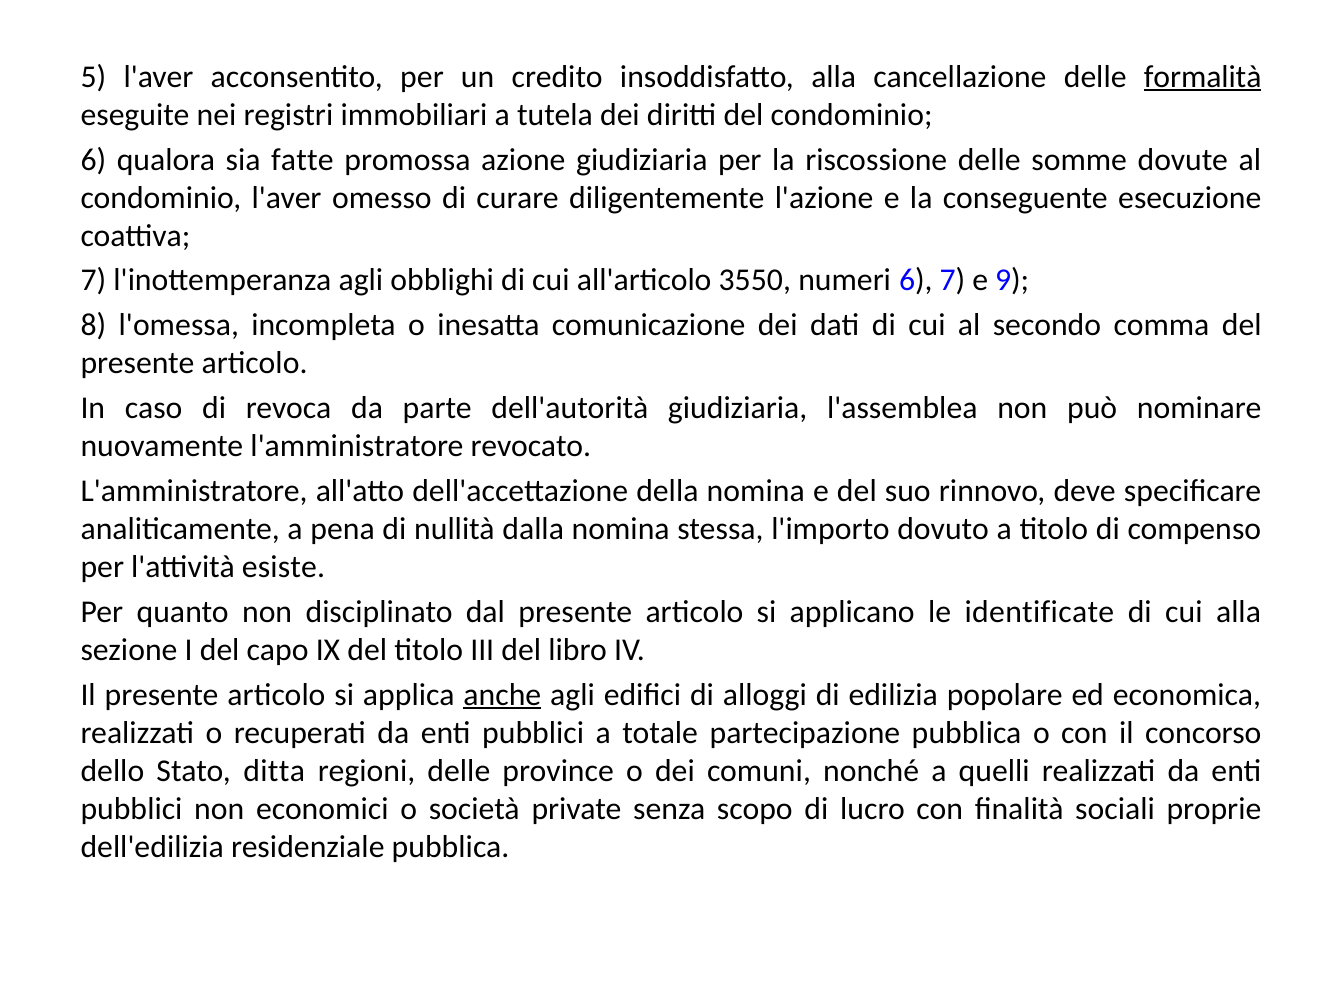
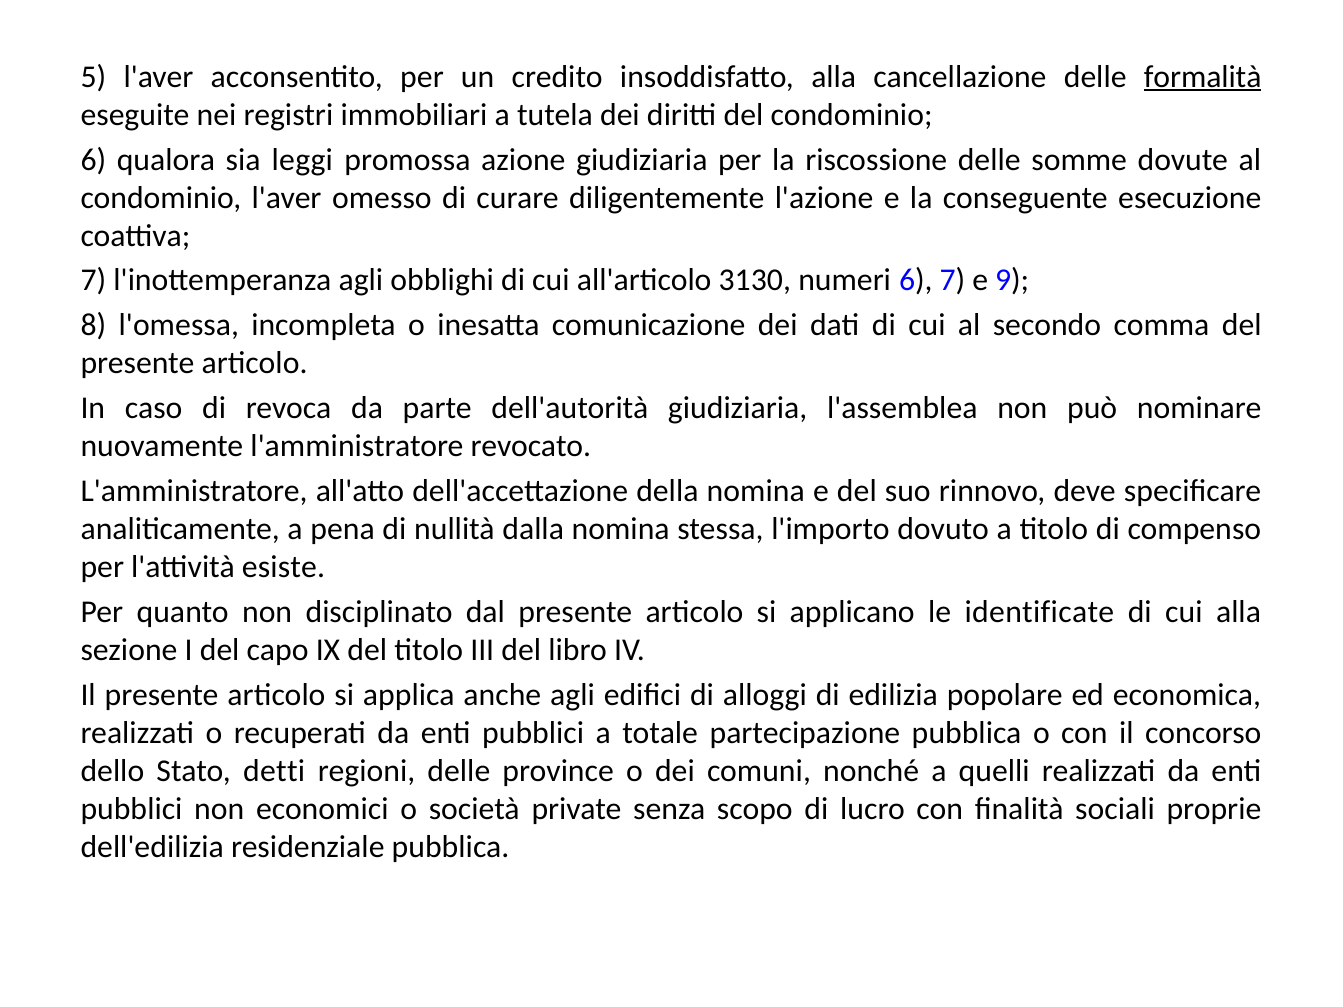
fatte: fatte -> leggi
3550: 3550 -> 3130
anche underline: present -> none
ditta: ditta -> detti
